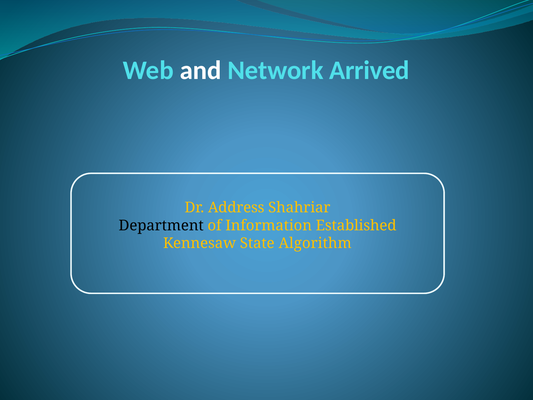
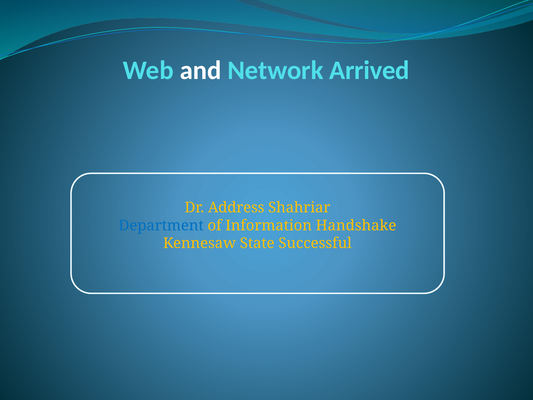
Department colour: black -> blue
Established: Established -> Handshake
Algorithm: Algorithm -> Successful
